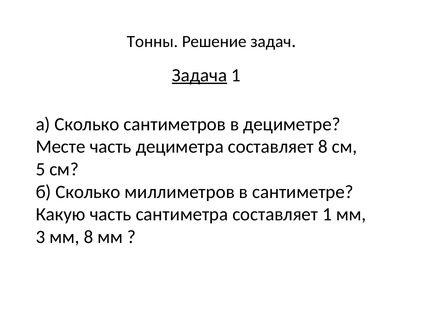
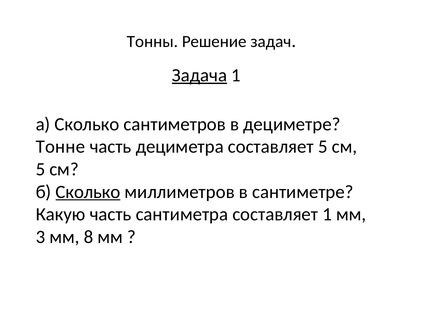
Месте: Месте -> Тонне
составляет 8: 8 -> 5
Сколько at (88, 192) underline: none -> present
